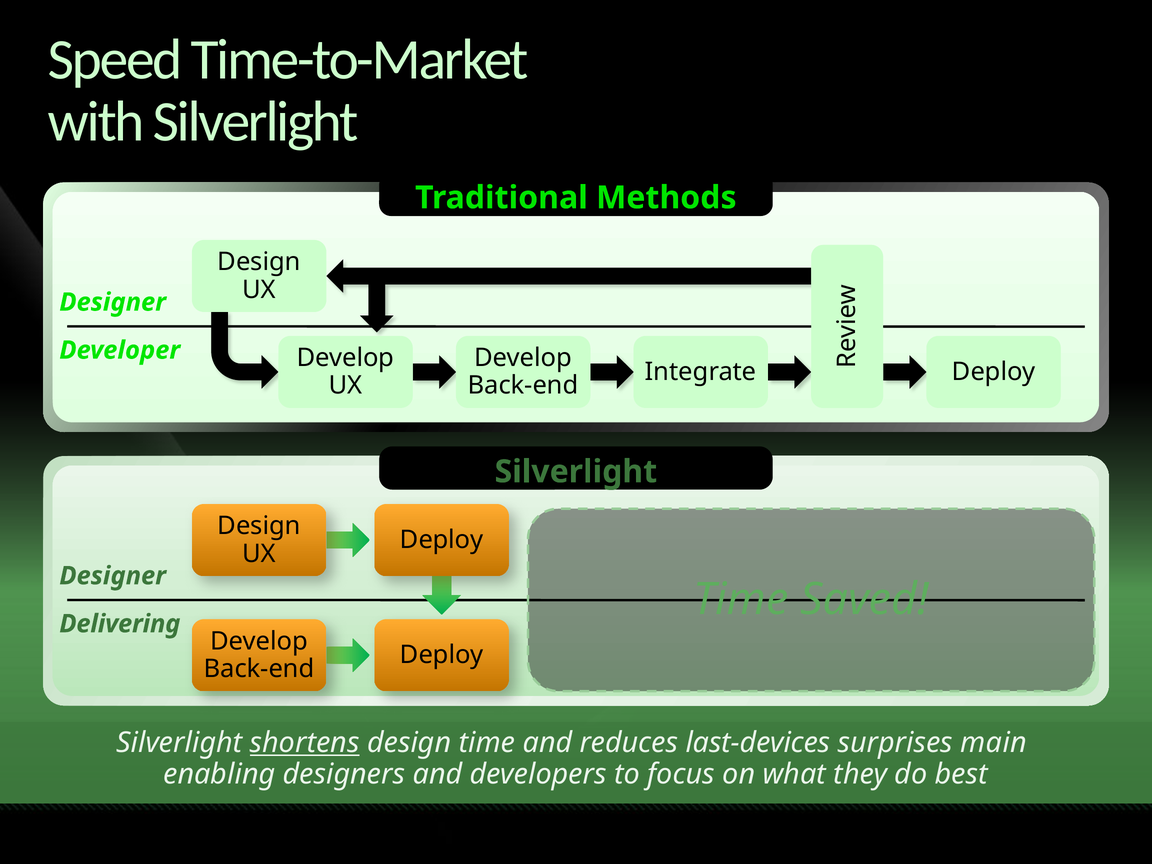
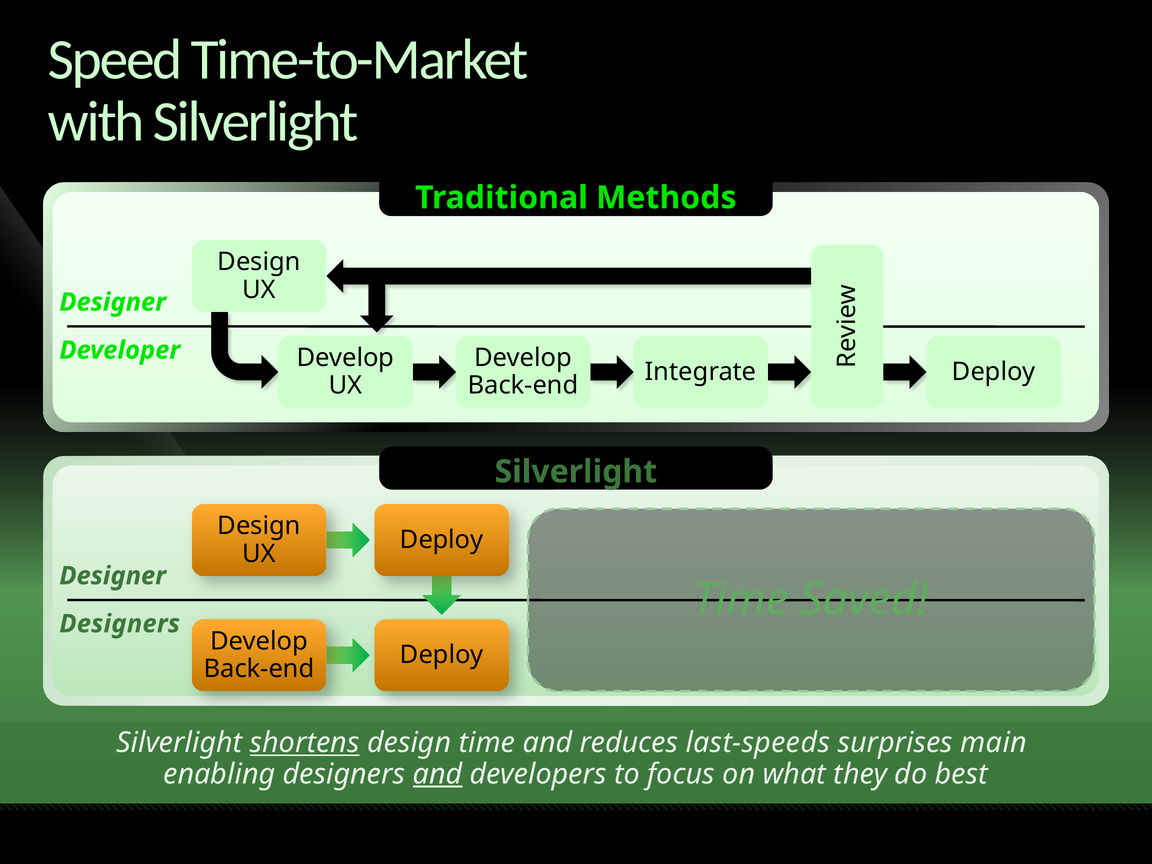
Delivering at (120, 624): Delivering -> Designers
last-devices: last-devices -> last-speeds
and at (438, 774) underline: none -> present
